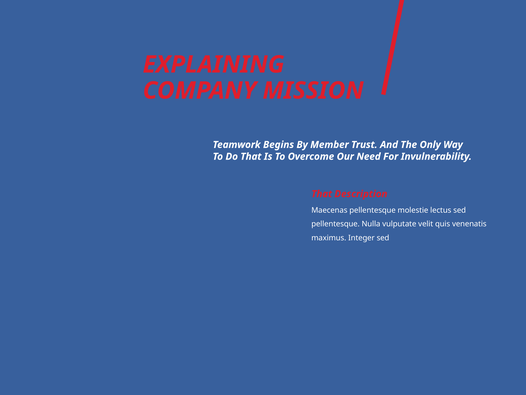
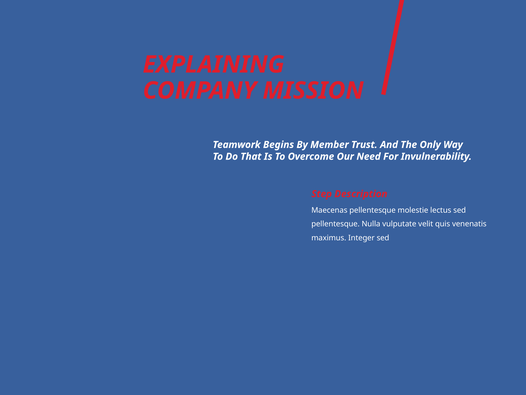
That at (322, 194): That -> Step
